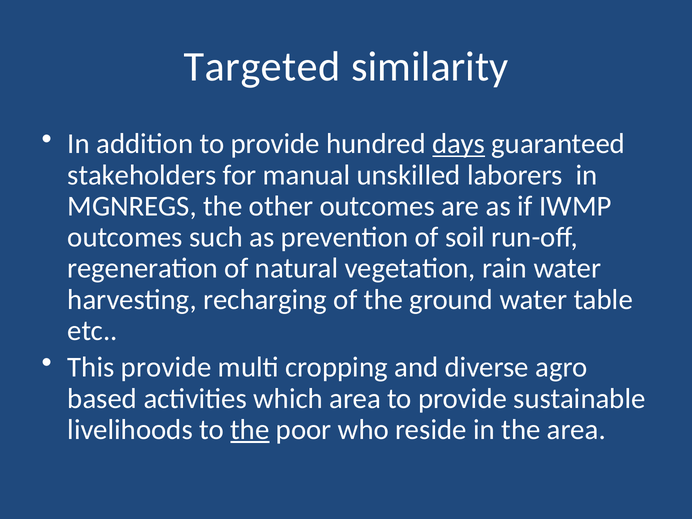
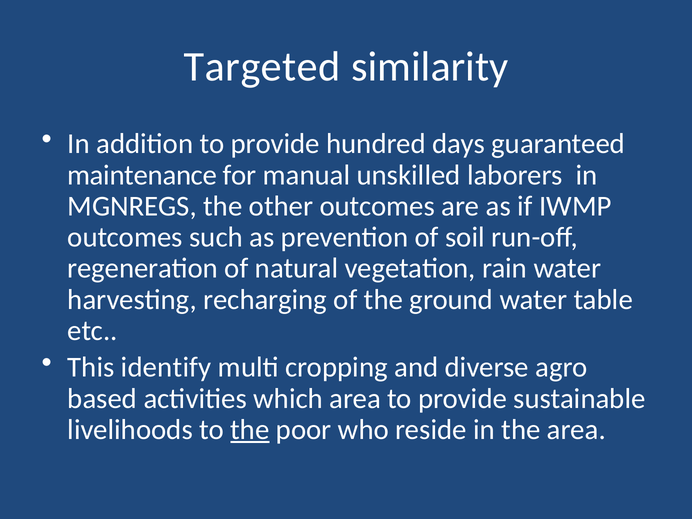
days underline: present -> none
stakeholders: stakeholders -> maintenance
This provide: provide -> identify
